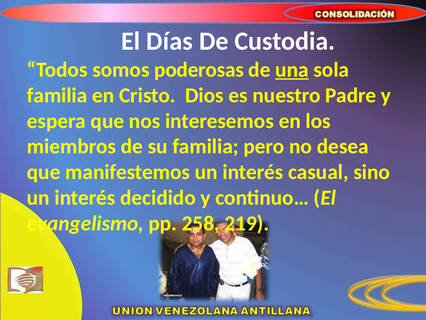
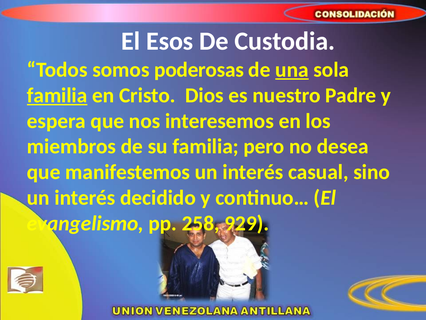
Días: Días -> Esos
familia at (57, 95) underline: none -> present
219: 219 -> 929
